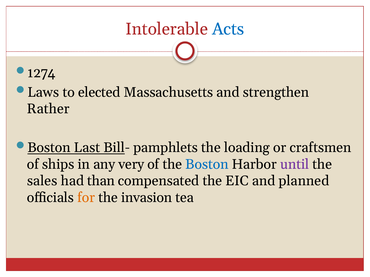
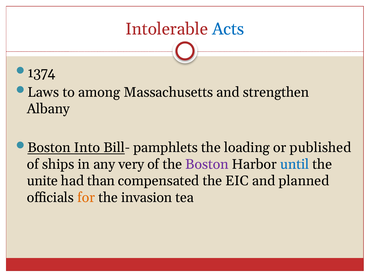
1274: 1274 -> 1374
elected: elected -> among
Rather: Rather -> Albany
Last: Last -> Into
craftsmen: craftsmen -> published
Boston at (207, 165) colour: blue -> purple
until colour: purple -> blue
sales: sales -> unite
